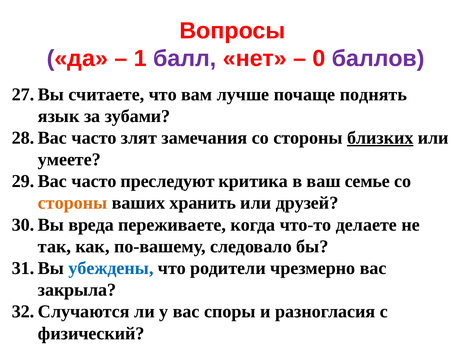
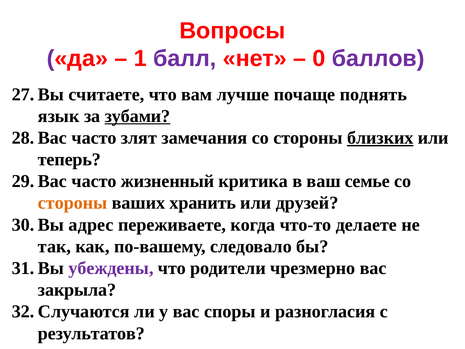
зубами underline: none -> present
умеете: умеете -> теперь
преследуют: преследуют -> жизненный
вреда: вреда -> адрес
убеждены colour: blue -> purple
физический: физический -> результатов
